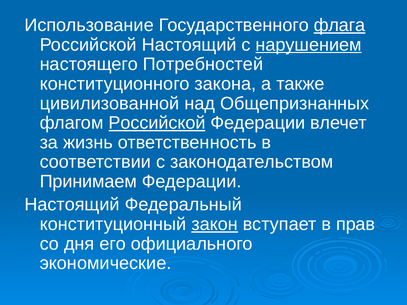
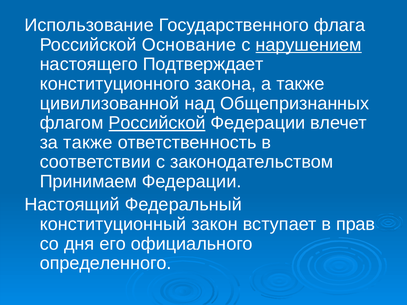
флага underline: present -> none
Российской Настоящий: Настоящий -> Основание
Потребностей: Потребностей -> Подтверждает
за жизнь: жизнь -> также
закон underline: present -> none
экономические: экономические -> определенного
